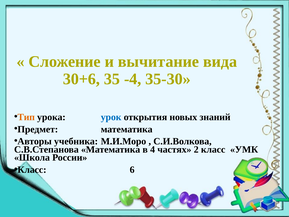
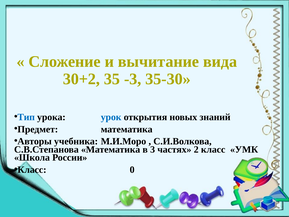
30+6: 30+6 -> 30+2
-4: -4 -> -3
Тип colour: orange -> blue
4: 4 -> 3
6: 6 -> 0
